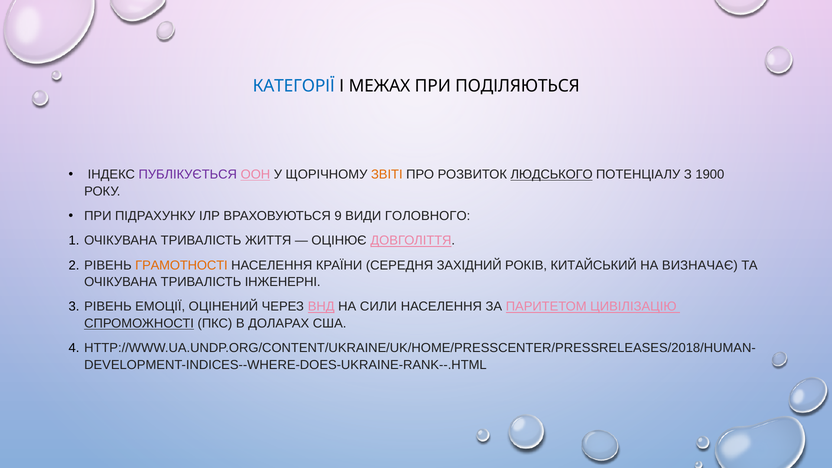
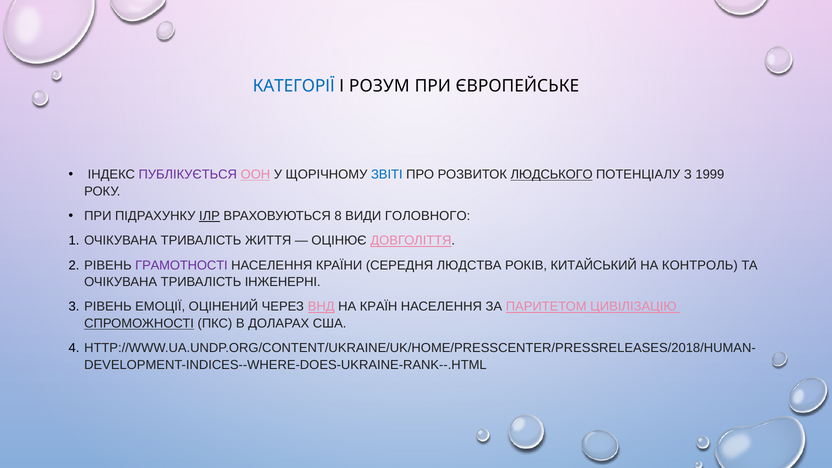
МЕЖАХ: МЕЖАХ -> РОЗУМ
ПОДІЛЯЮТЬСЯ: ПОДІЛЯЮТЬСЯ -> ЄВРОПЕЙСЬКЕ
ЗВІТІ colour: orange -> blue
1900: 1900 -> 1999
ІЛР underline: none -> present
9: 9 -> 8
ГРАМОТНОСТІ colour: orange -> purple
ЗАХІДНИЙ: ЗАХІДНИЙ -> ЛЮДСТВА
ВИЗНАЧАЄ: ВИЗНАЧАЄ -> КОНТРОЛЬ
СИЛИ: СИЛИ -> КРАЇН
